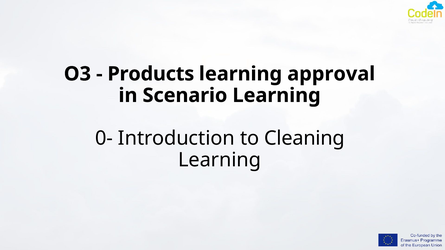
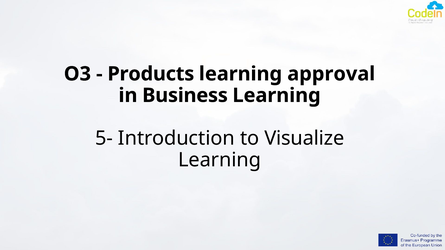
Scenario: Scenario -> Business
0-: 0- -> 5-
Cleaning: Cleaning -> Visualize
